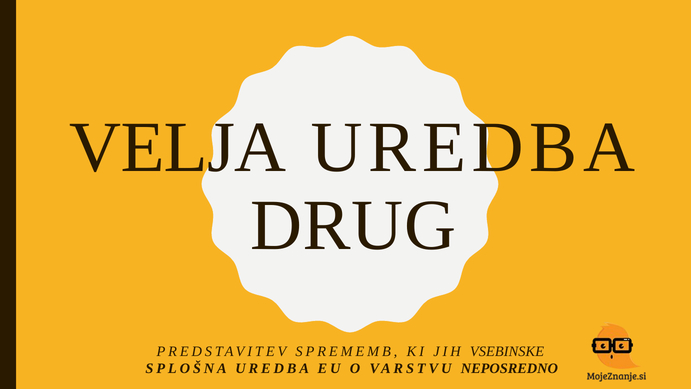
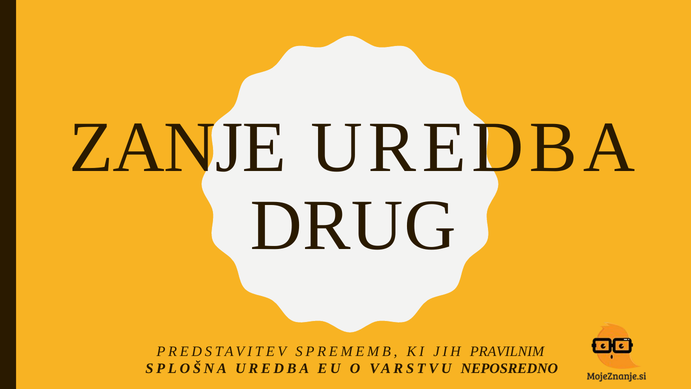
VELJA: VELJA -> ZANJE
VSEBINSKE: VSEBINSKE -> PRAVILNIM
